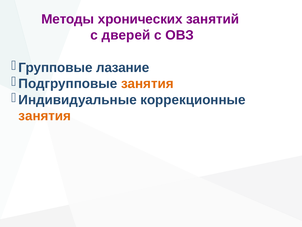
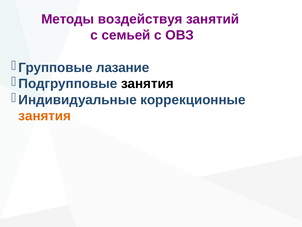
хронических: хронических -> воздействуя
дверей: дверей -> семьей
занятия at (147, 84) colour: orange -> black
